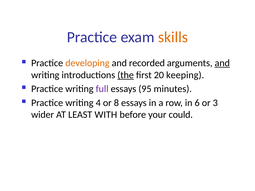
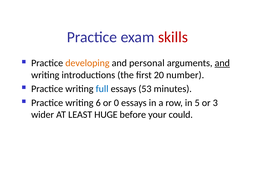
skills colour: orange -> red
recorded: recorded -> personal
the underline: present -> none
keeping: keeping -> number
full colour: purple -> blue
95: 95 -> 53
4: 4 -> 6
8: 8 -> 0
6: 6 -> 5
WITH: WITH -> HUGE
